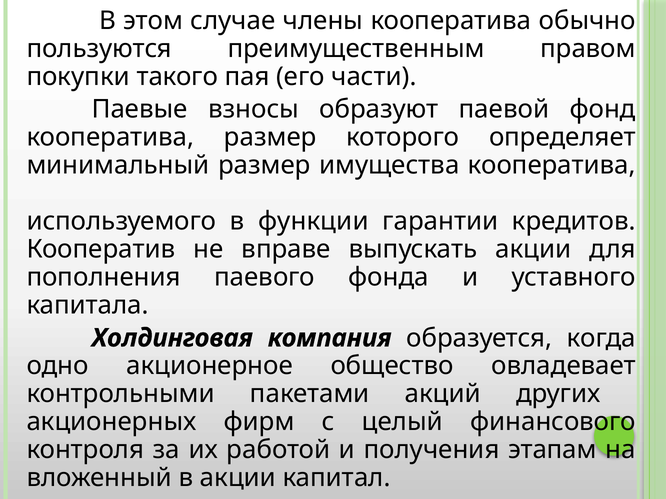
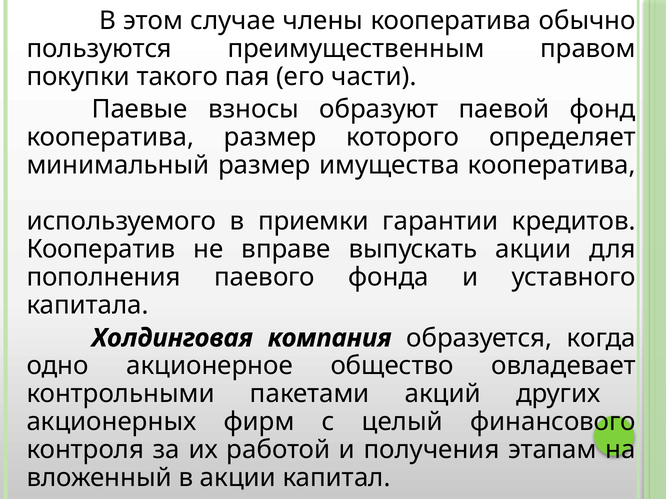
функции: функции -> приемки
